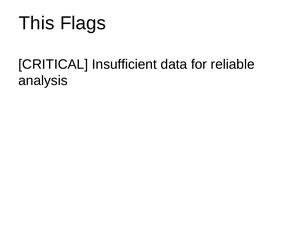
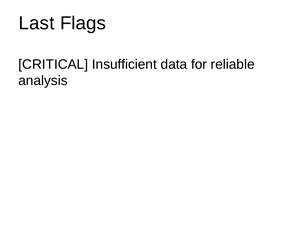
This: This -> Last
